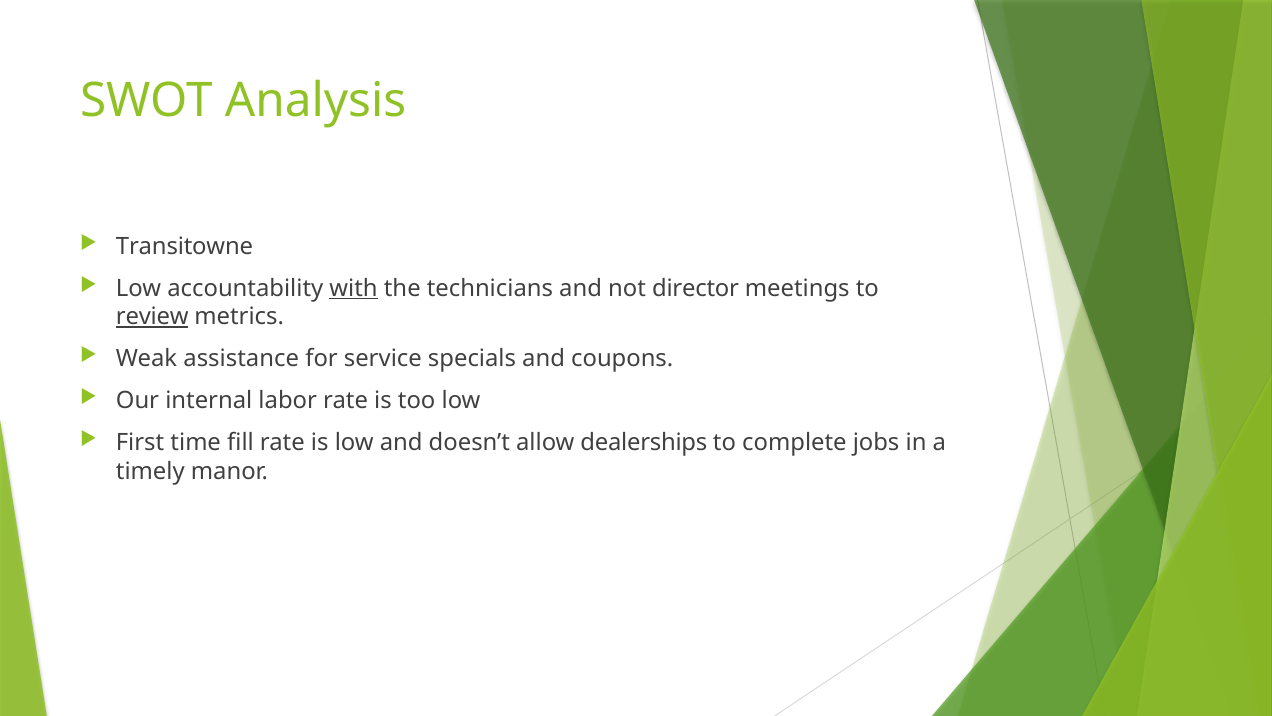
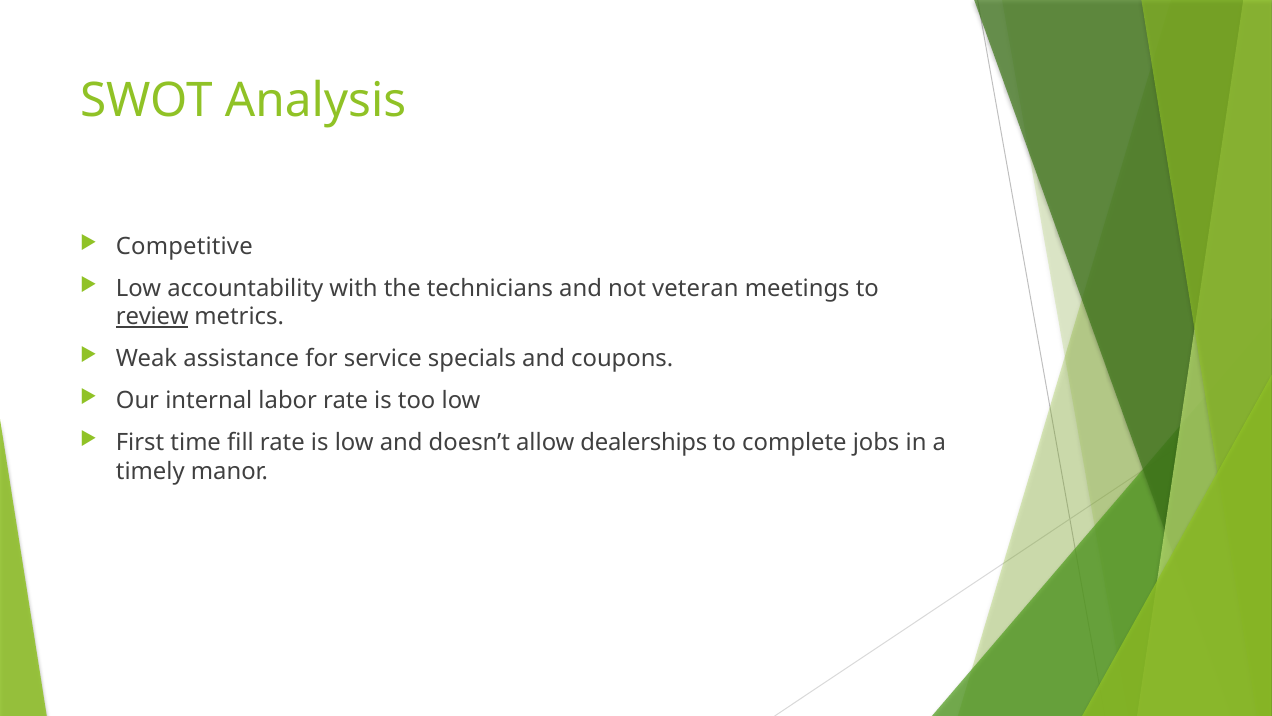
Transitowne: Transitowne -> Competitive
with underline: present -> none
director: director -> veteran
